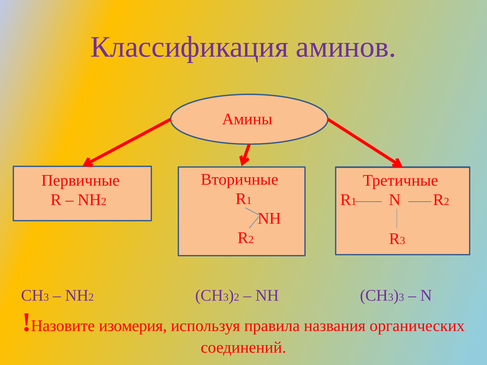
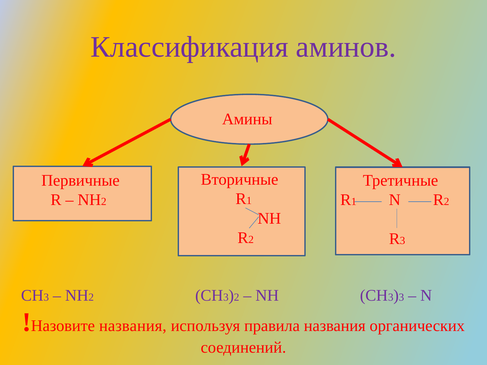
изомерия at (133, 326): изомерия -> названия
